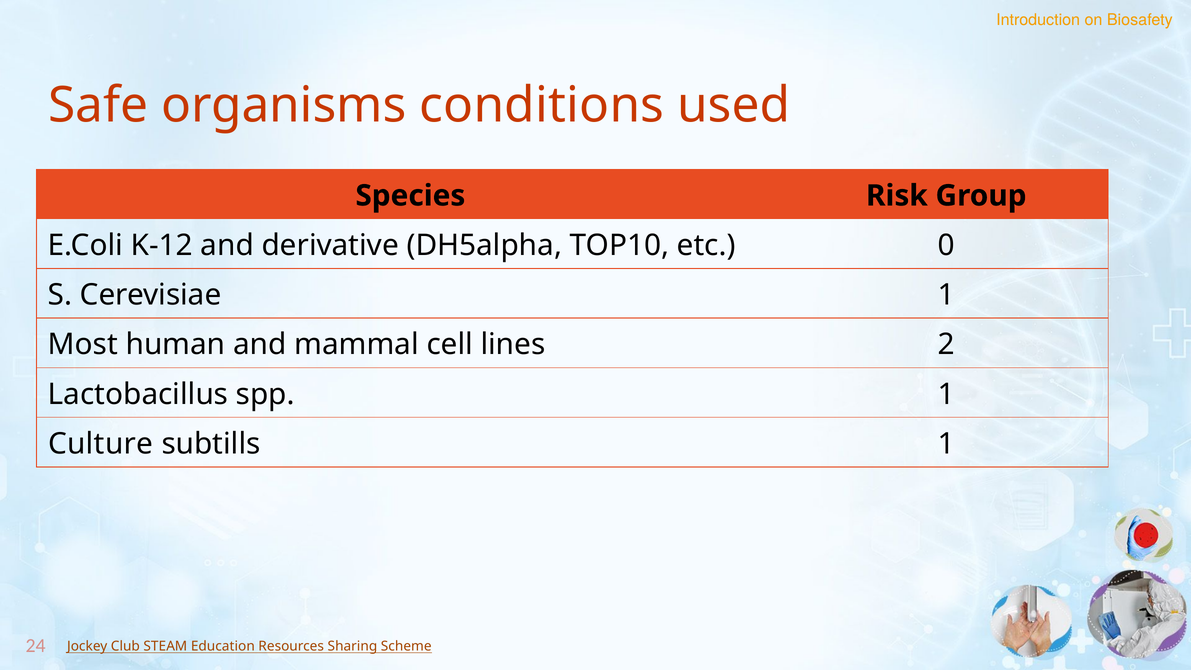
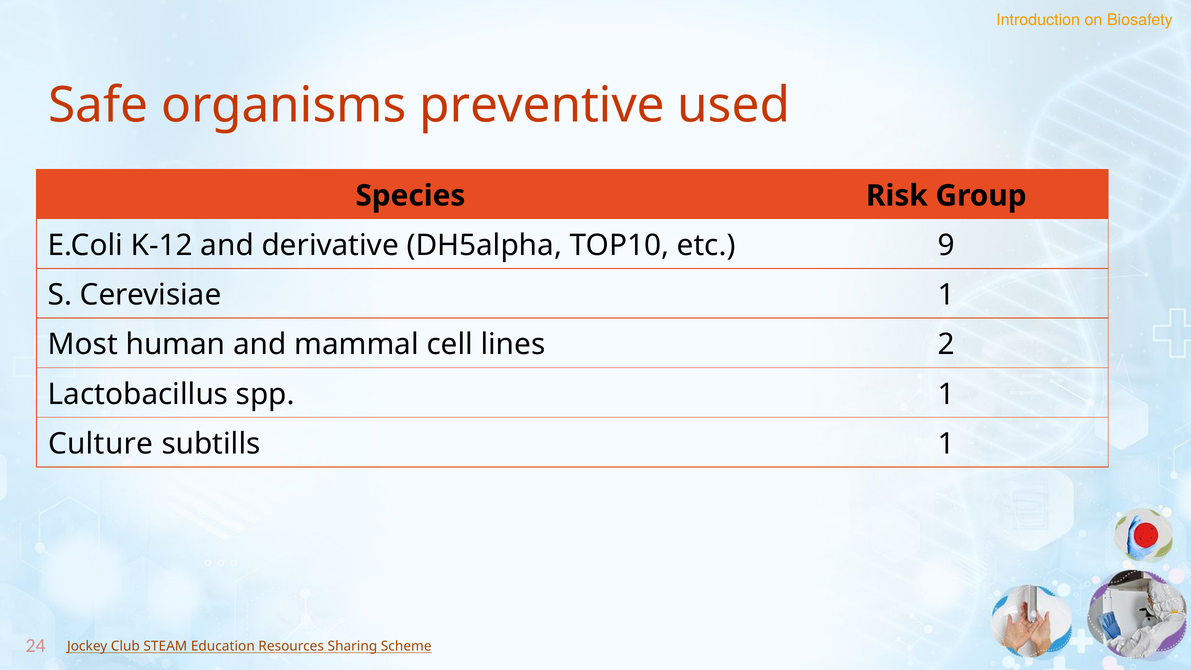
conditions: conditions -> preventive
0: 0 -> 9
